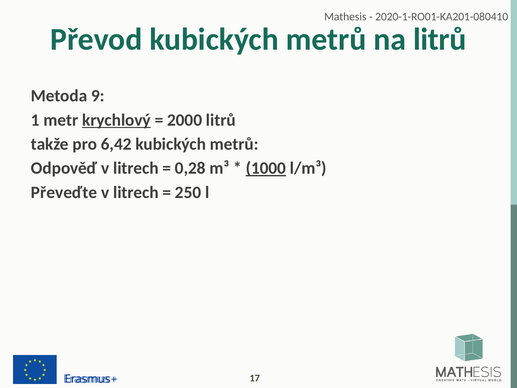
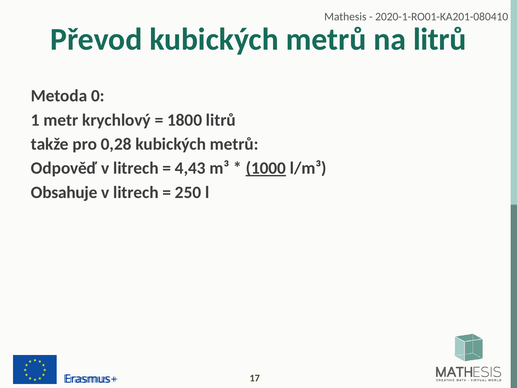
9: 9 -> 0
krychlový underline: present -> none
2000: 2000 -> 1800
6,42: 6,42 -> 0,28
0,28: 0,28 -> 4,43
Převeďte: Převeďte -> Obsahuje
